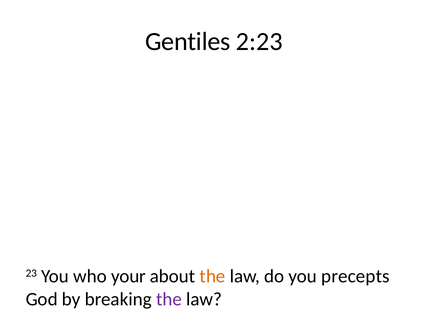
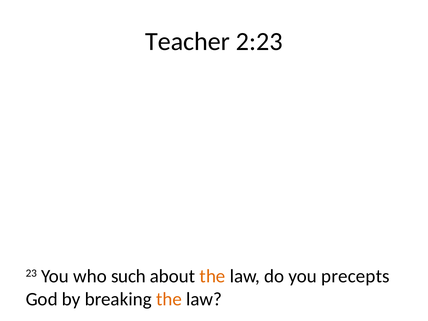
Gentiles: Gentiles -> Teacher
your: your -> such
the at (169, 299) colour: purple -> orange
